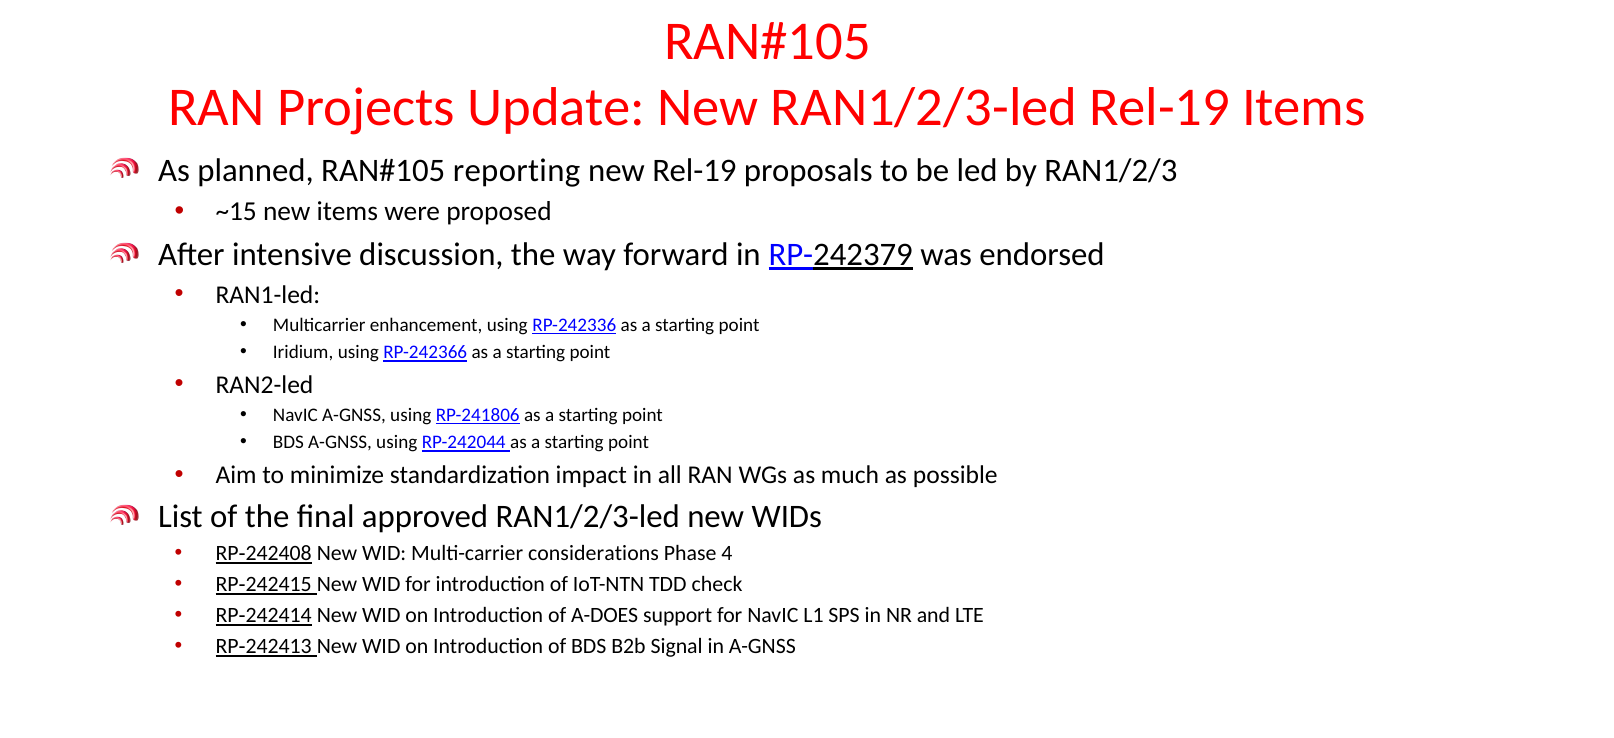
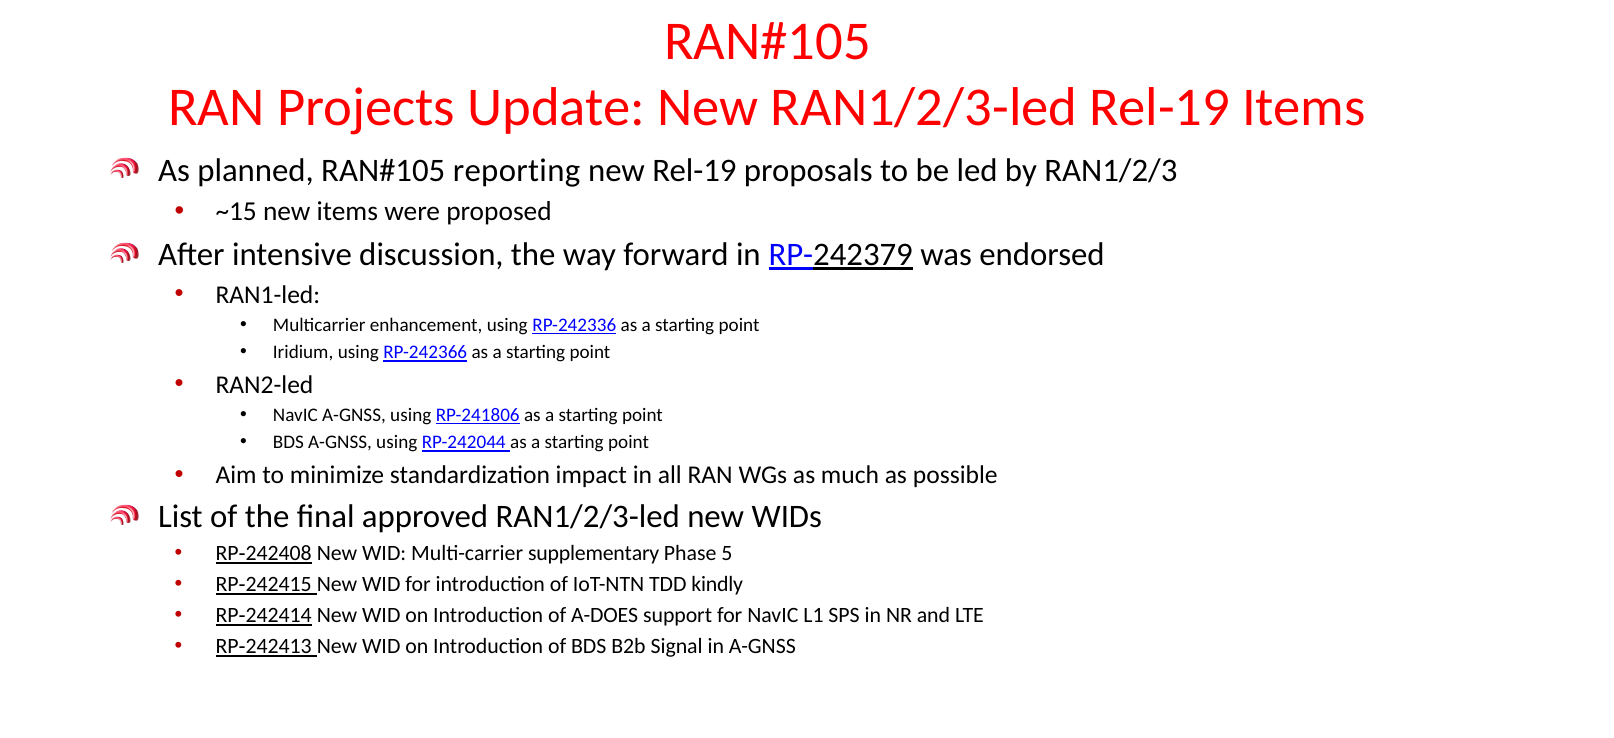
considerations: considerations -> supplementary
4: 4 -> 5
check: check -> kindly
